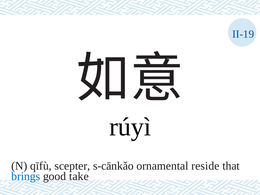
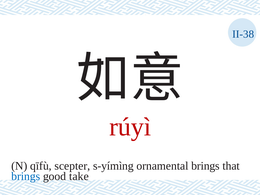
II-19: II-19 -> II-38
rúyì colour: black -> red
s-cānkǎo: s-cānkǎo -> s-yímìng
ornamental reside: reside -> brings
